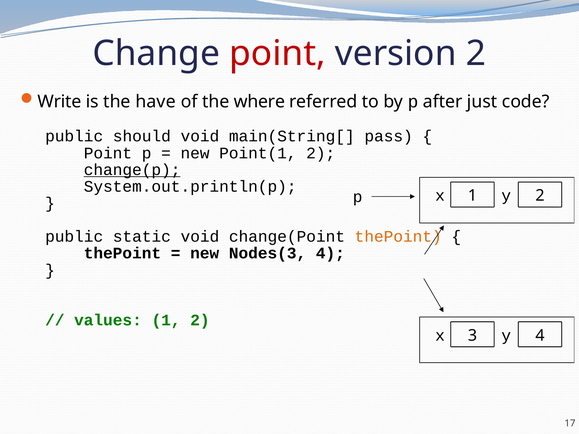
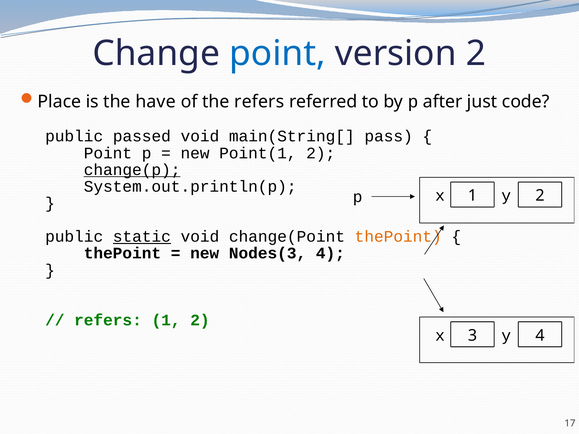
point at (277, 54) colour: red -> blue
Write: Write -> Place
the where: where -> refers
should: should -> passed
static underline: none -> present
values at (108, 320): values -> refers
